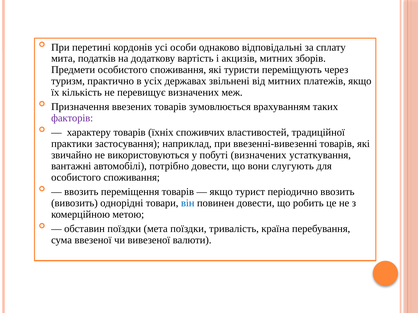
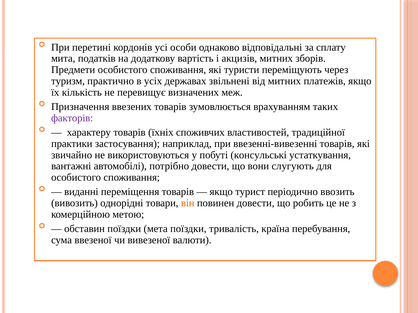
побуті визначених: визначених -> консульські
ввозить at (81, 192): ввозить -> виданні
він colour: blue -> orange
